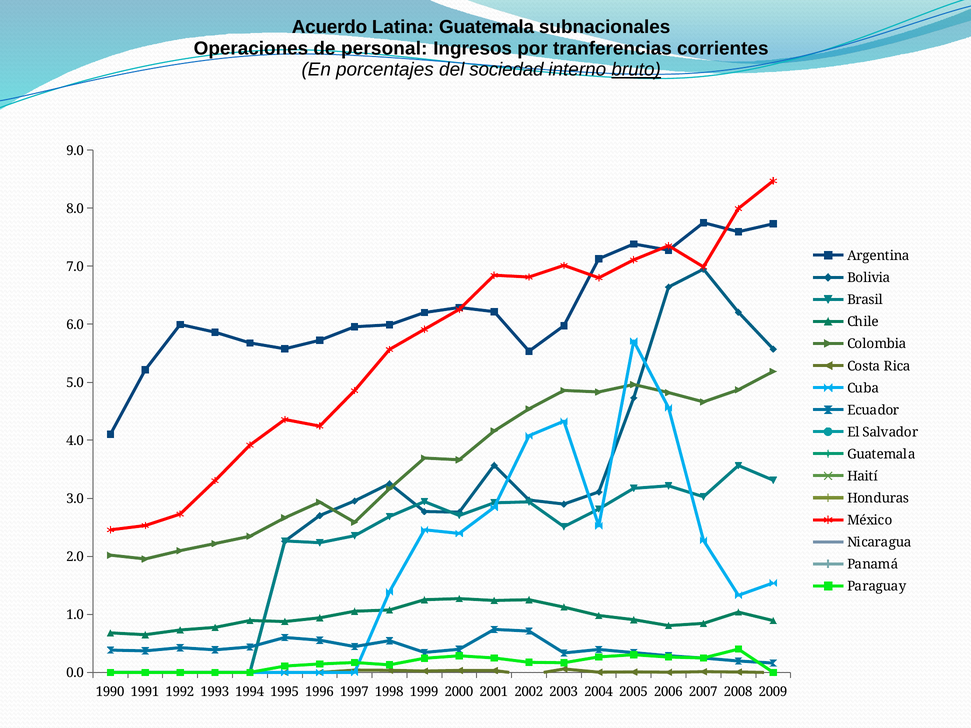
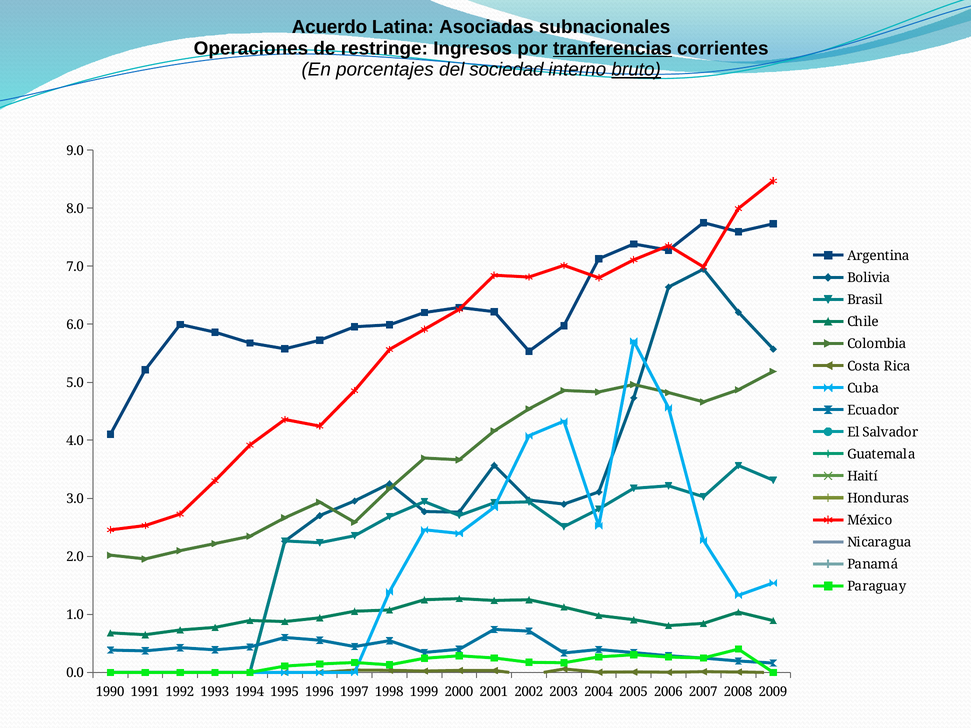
Latina Guatemala: Guatemala -> Asociadas
personal: personal -> restringe
tranferencias underline: none -> present
